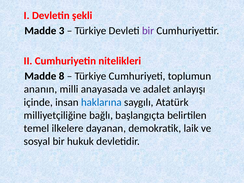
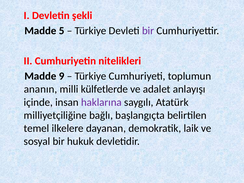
3: 3 -> 5
8: 8 -> 9
anayasada: anayasada -> külfetlerde
haklarına colour: blue -> purple
